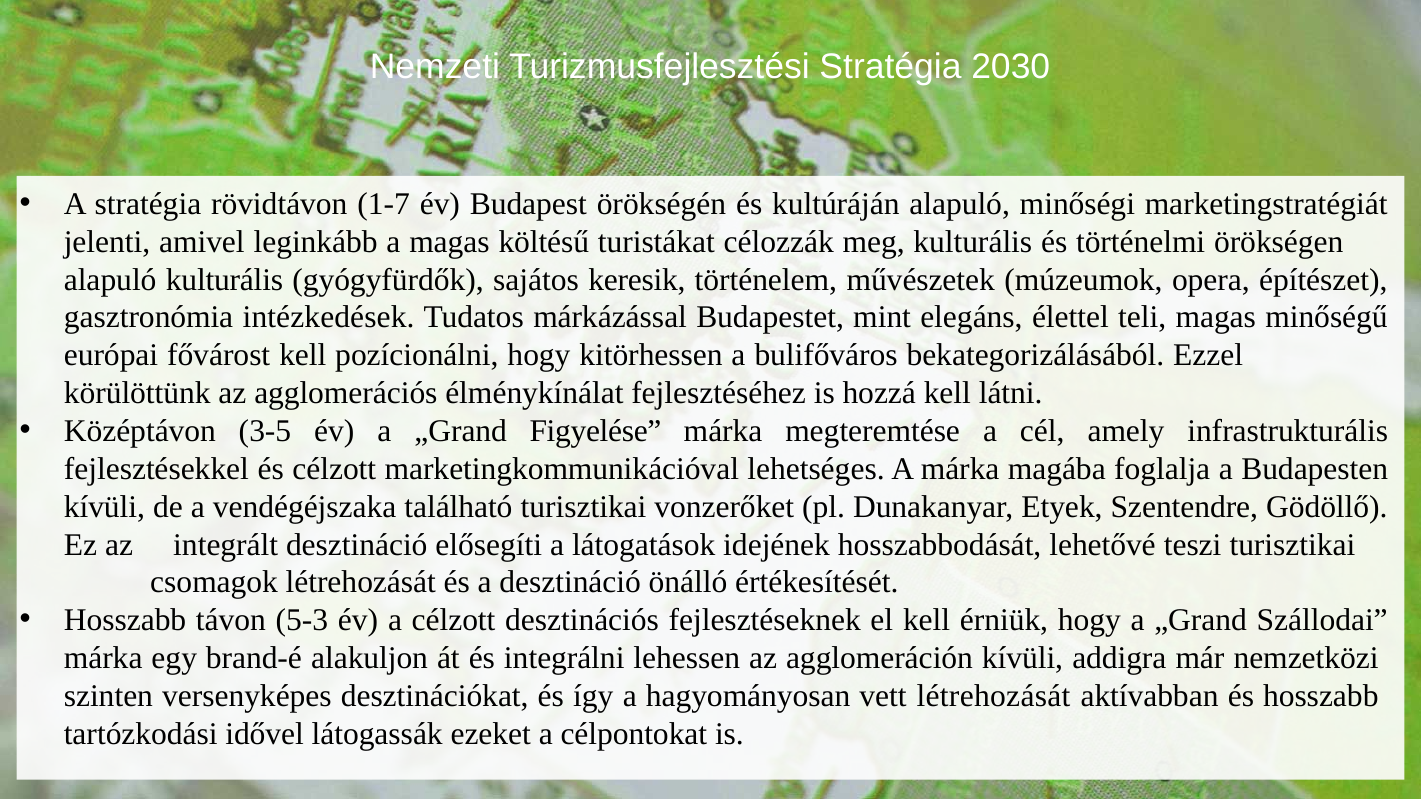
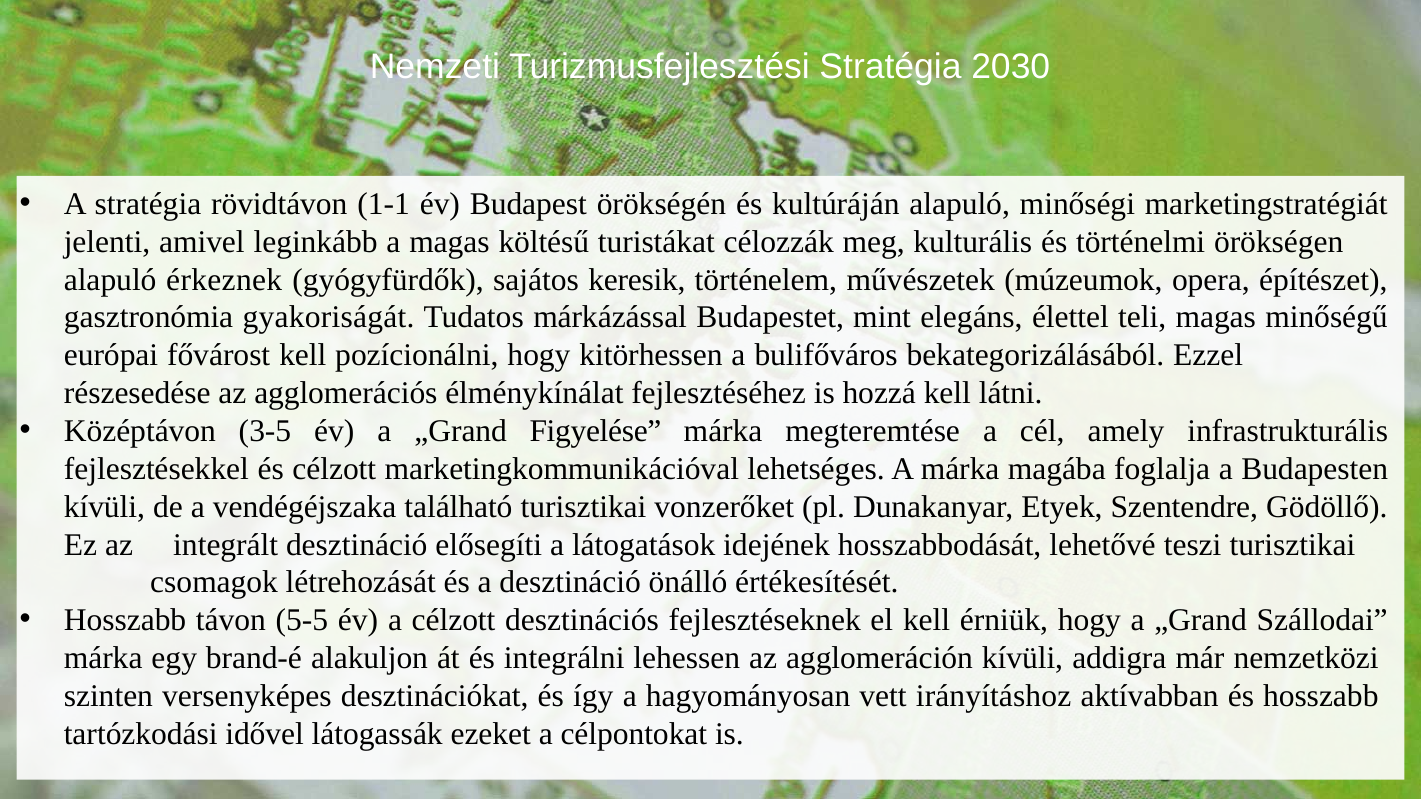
1-7: 1-7 -> 1-1
alapuló kulturális: kulturális -> érkeznek
intézkedések: intézkedések -> gyakoriságát
körülöttünk: körülöttünk -> részesedése
5-3: 5-3 -> 5-5
vett létrehozását: létrehozását -> irányításhoz
